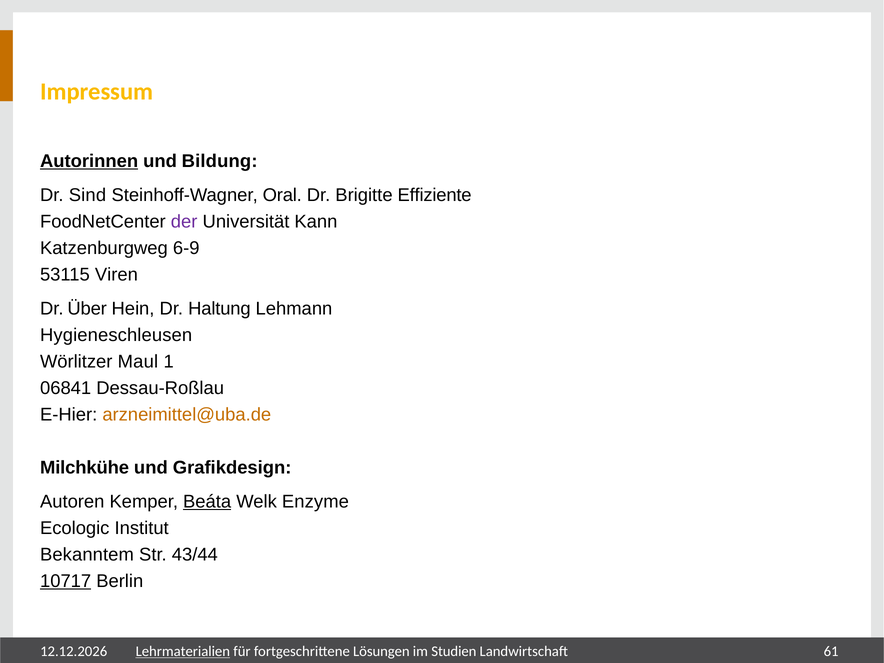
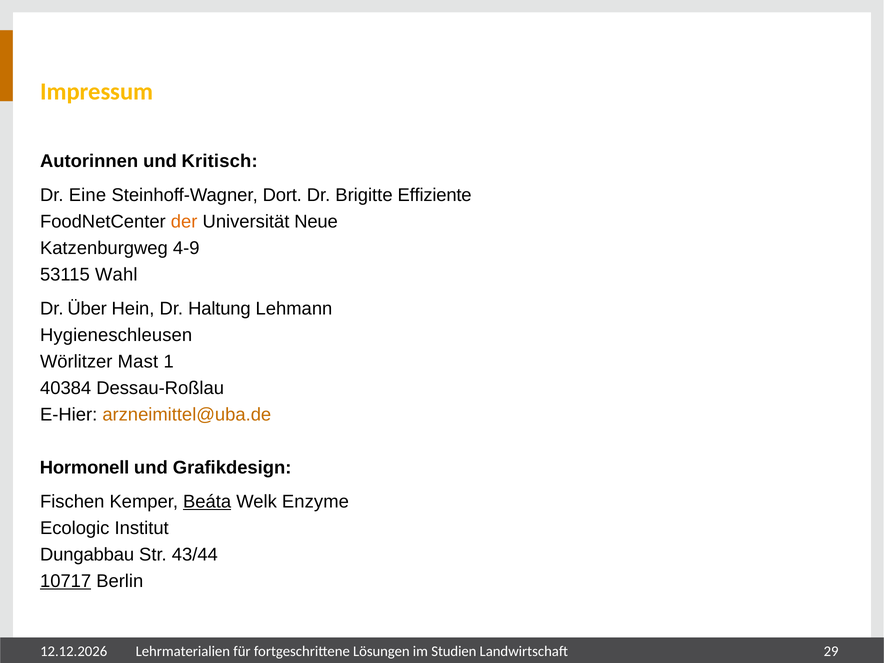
Autorinnen underline: present -> none
Bildung: Bildung -> Kritisch
Sind: Sind -> Eine
Oral: Oral -> Dort
der colour: purple -> orange
Kann: Kann -> Neue
6-9: 6-9 -> 4-9
Viren: Viren -> Wahl
Maul: Maul -> Mast
06841: 06841 -> 40384
Milchkühe: Milchkühe -> Hormonell
Autoren: Autoren -> Fischen
Bekanntem: Bekanntem -> Dungabbau
Lehrmaterialien underline: present -> none
61: 61 -> 29
